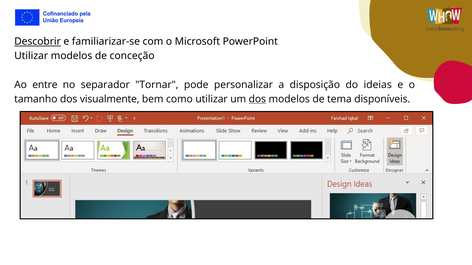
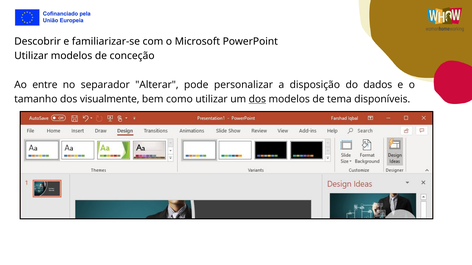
Descobrir underline: present -> none
Tornar: Tornar -> Alterar
ideias: ideias -> dados
